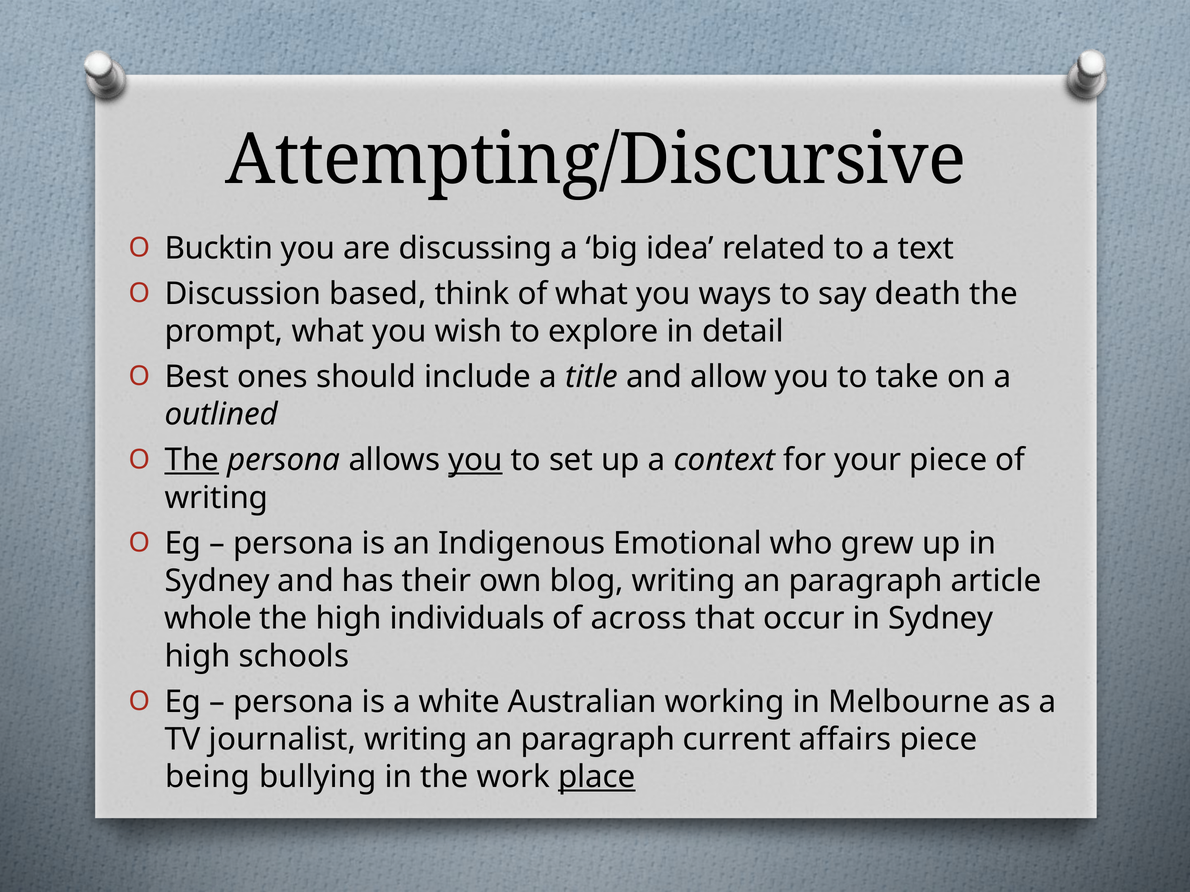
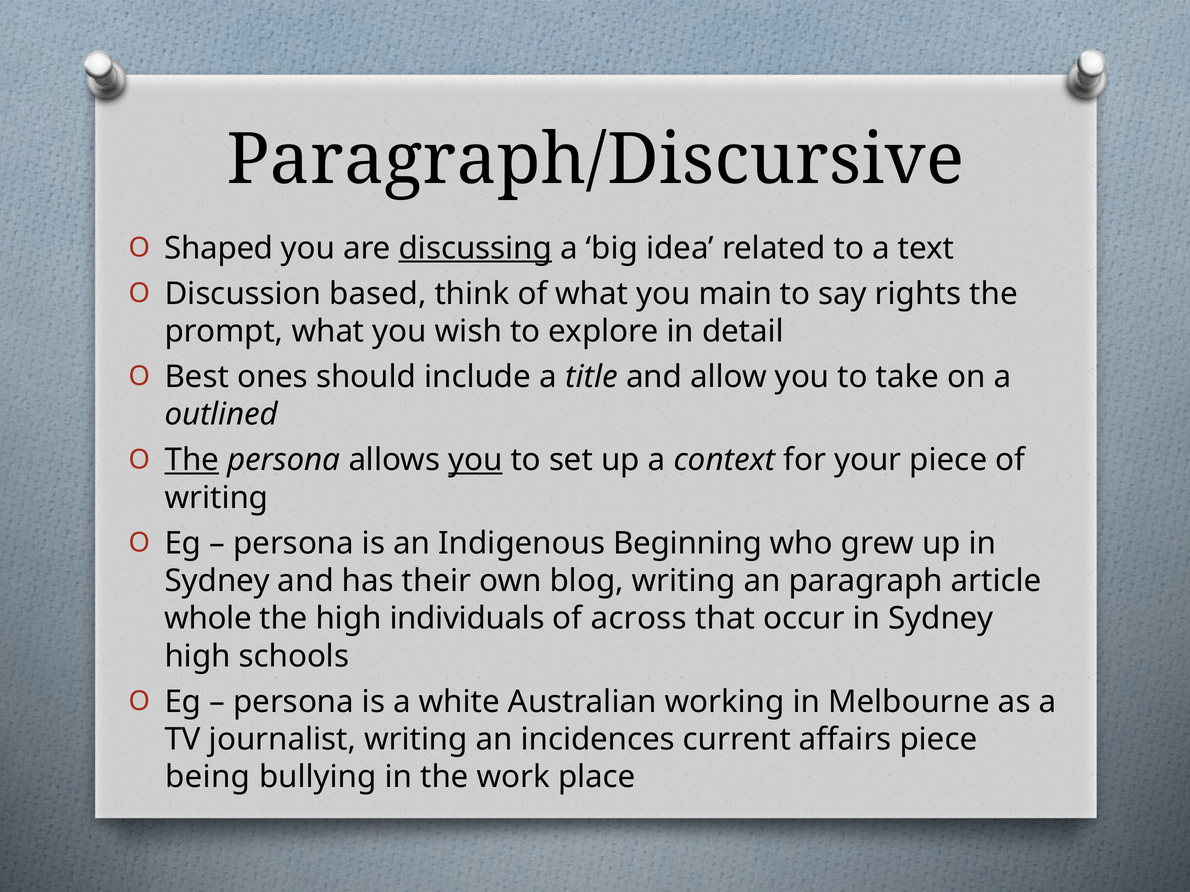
Attempting/Discursive: Attempting/Discursive -> Paragraph/Discursive
Bucktin: Bucktin -> Shaped
discussing underline: none -> present
ways: ways -> main
death: death -> rights
Emotional: Emotional -> Beginning
journalist writing an paragraph: paragraph -> incidences
place underline: present -> none
